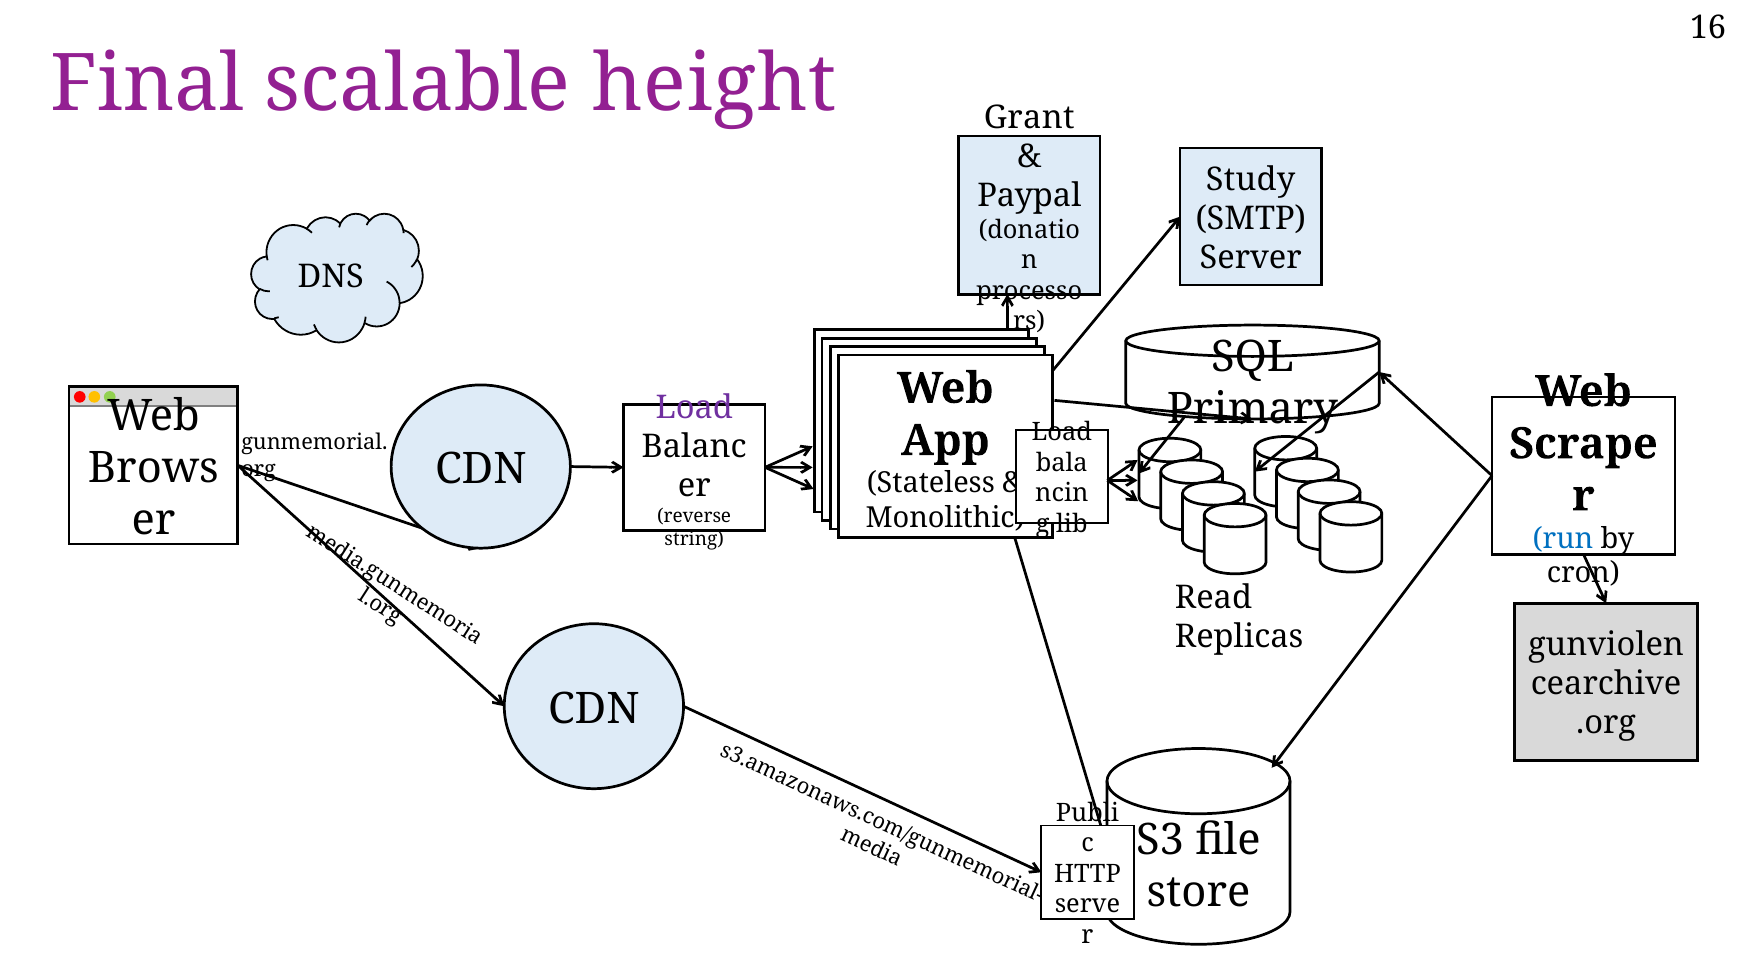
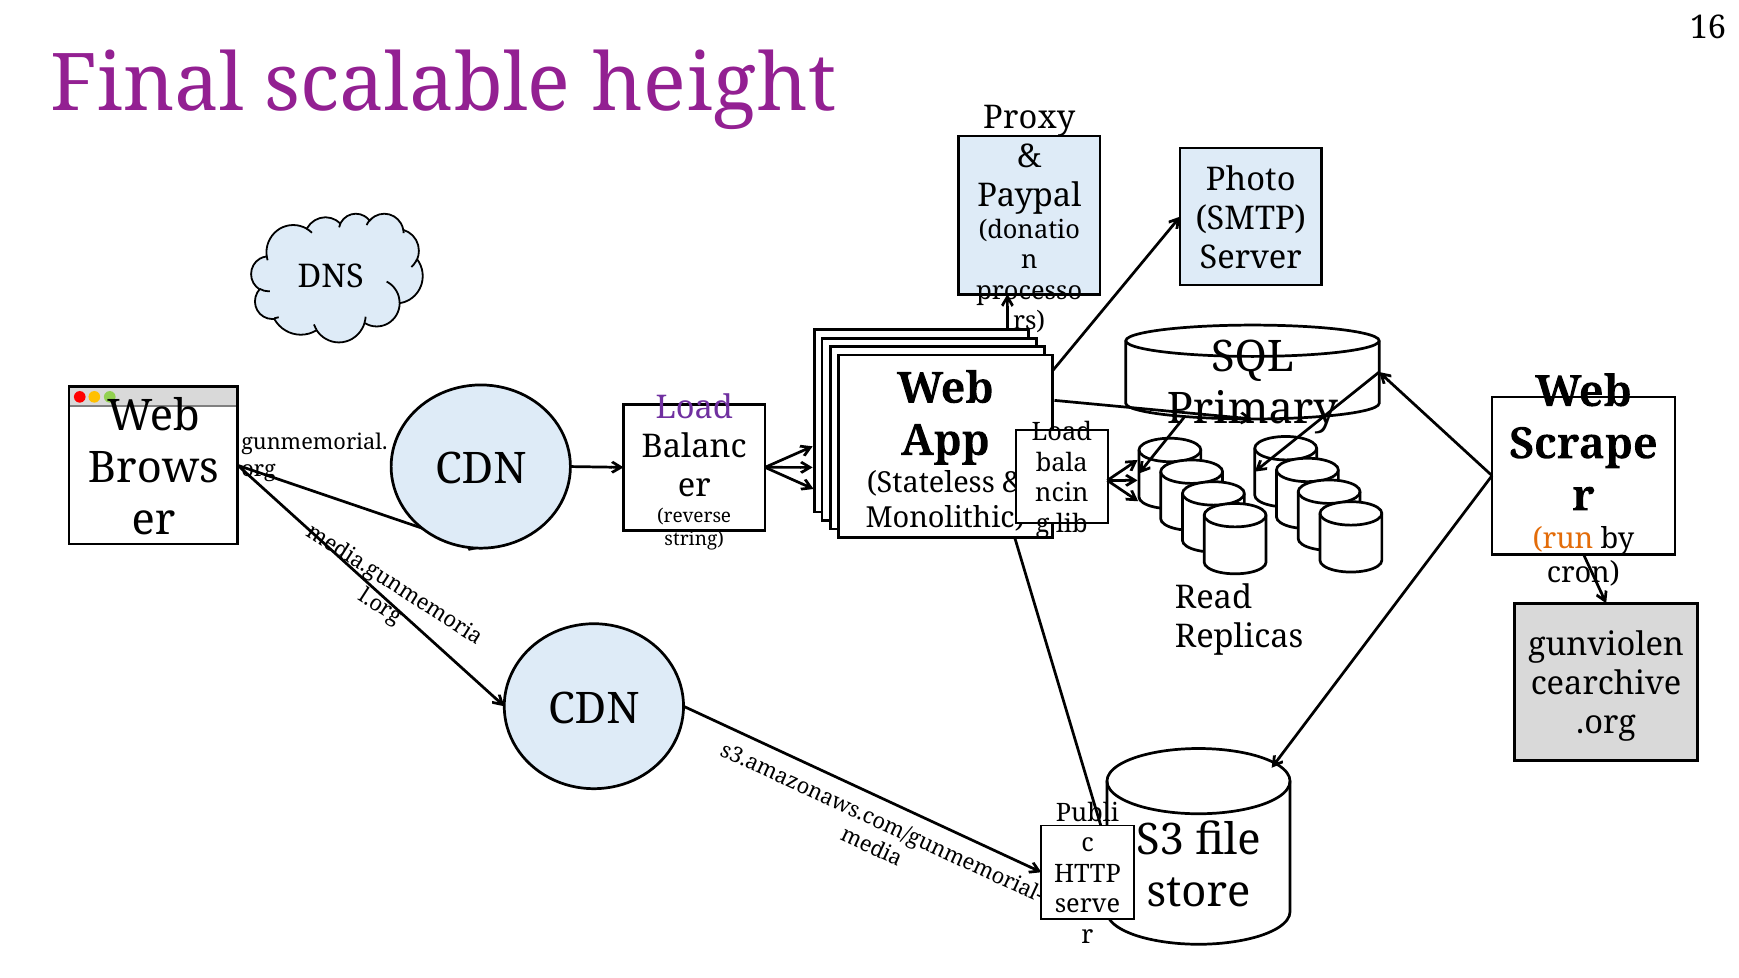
Grant: Grant -> Proxy
Study: Study -> Photo
run colour: blue -> orange
